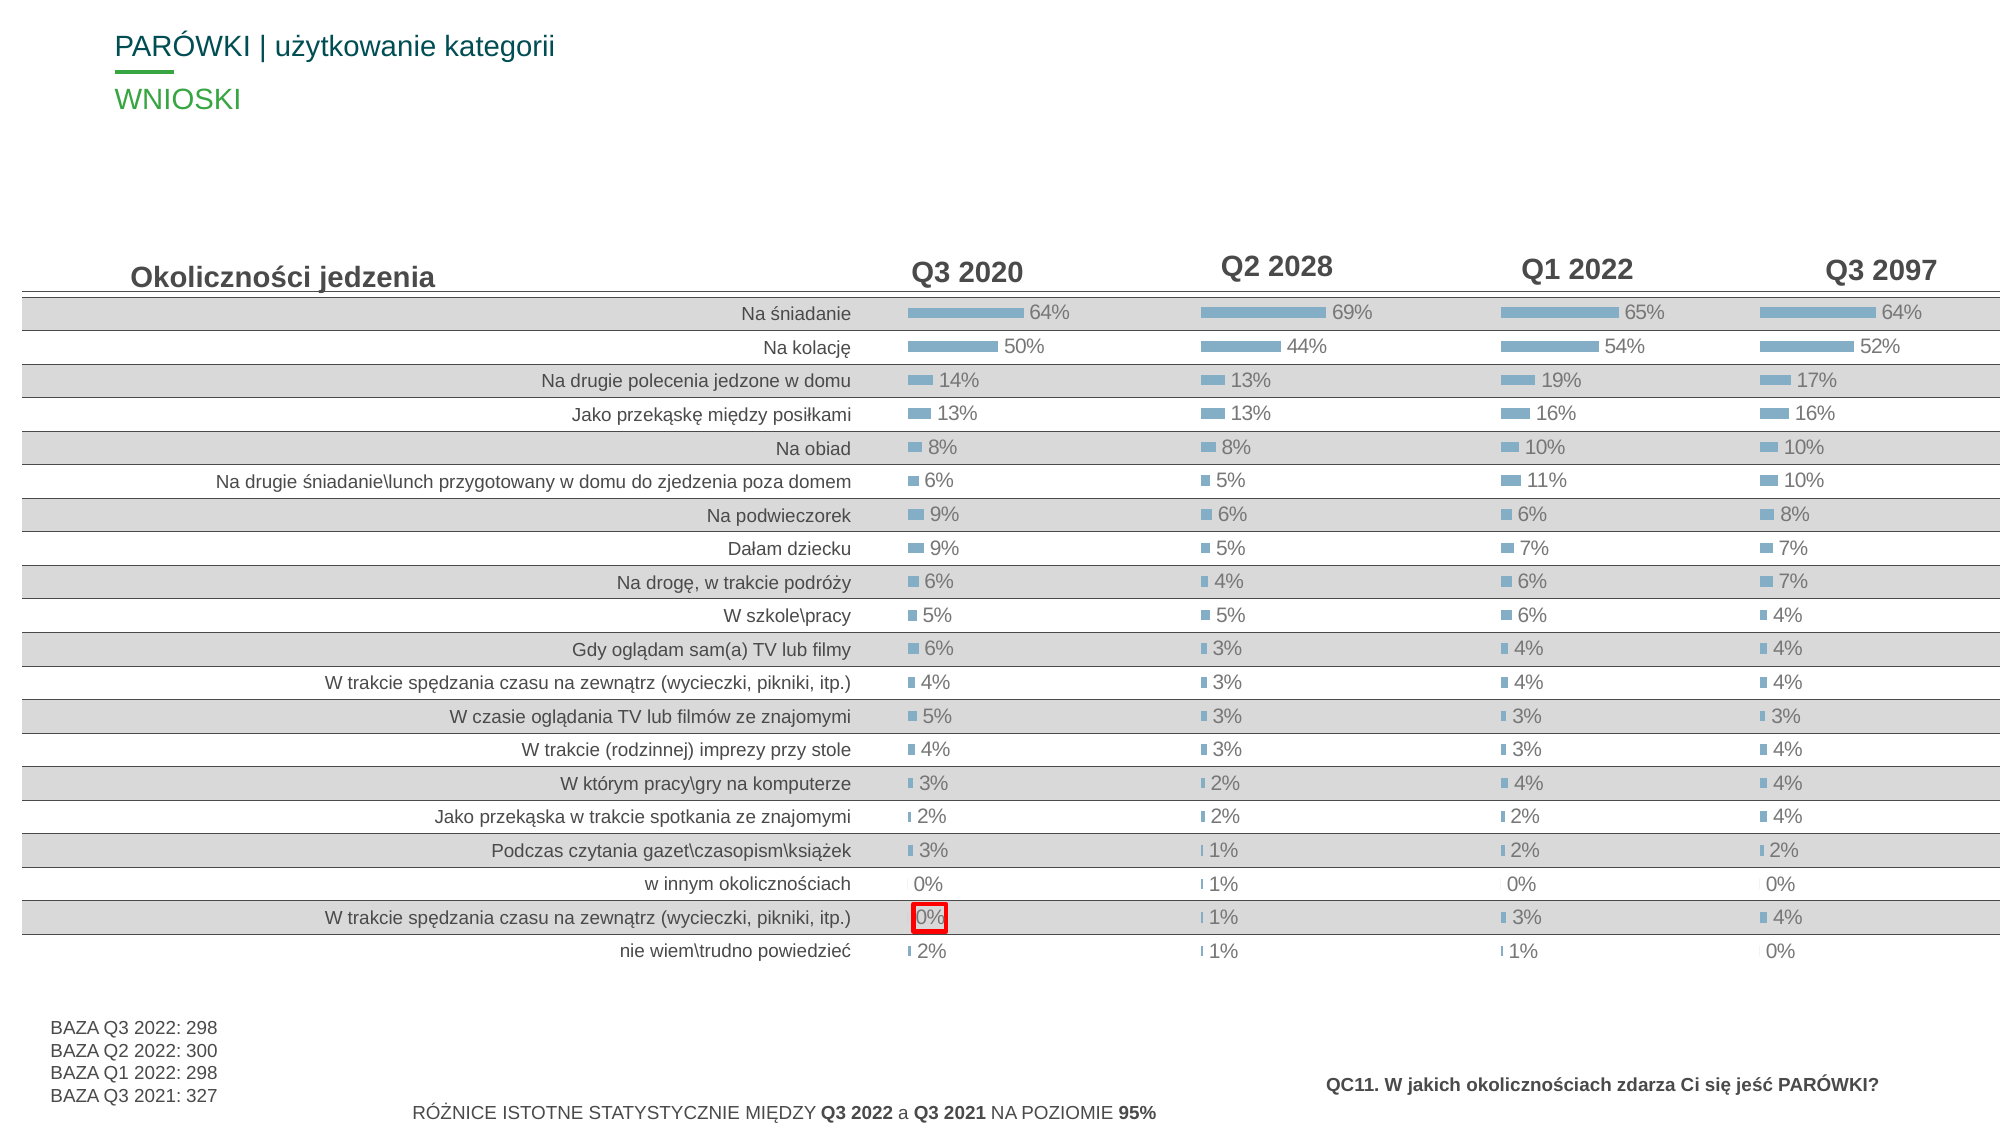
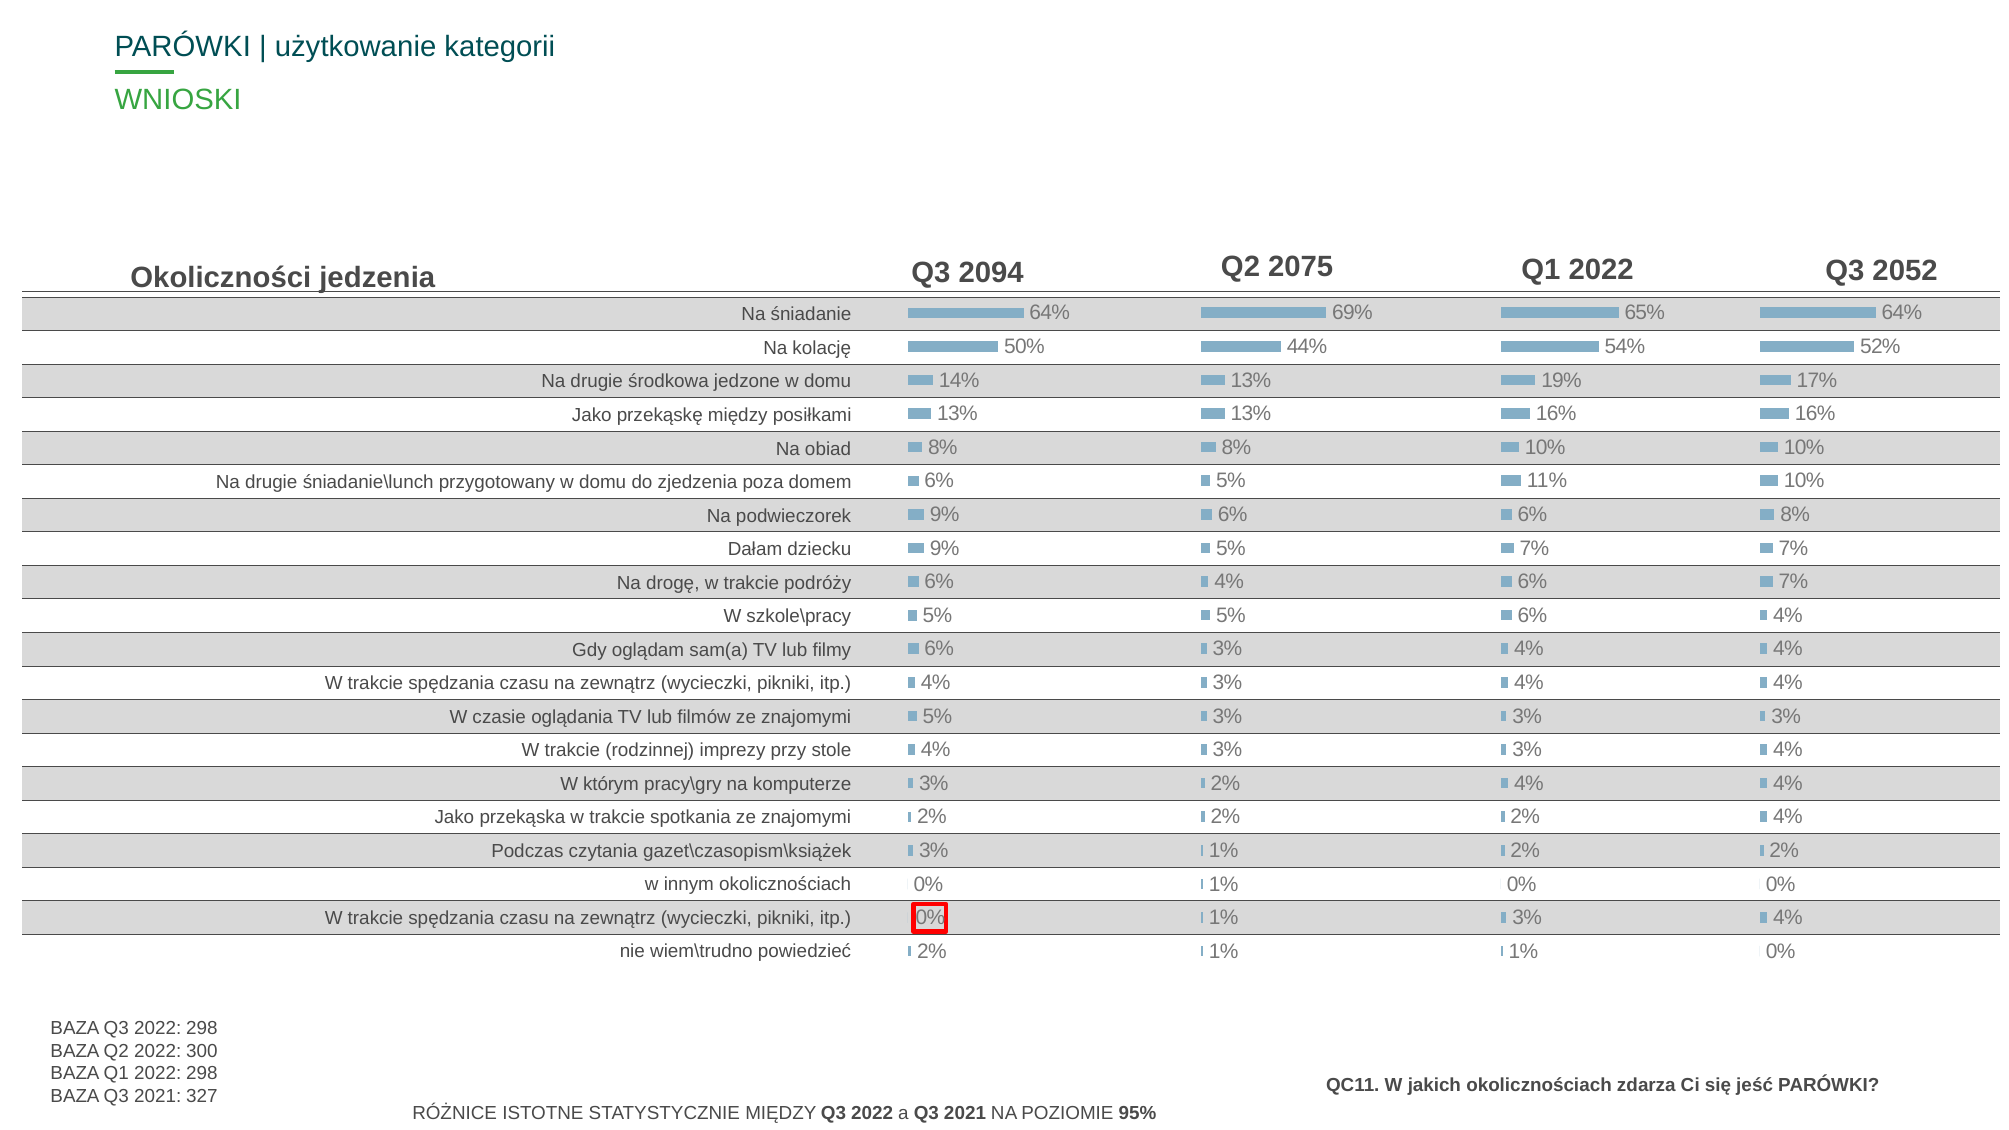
2028: 2028 -> 2075
2097: 2097 -> 2052
2020: 2020 -> 2094
polecenia: polecenia -> środkowa
